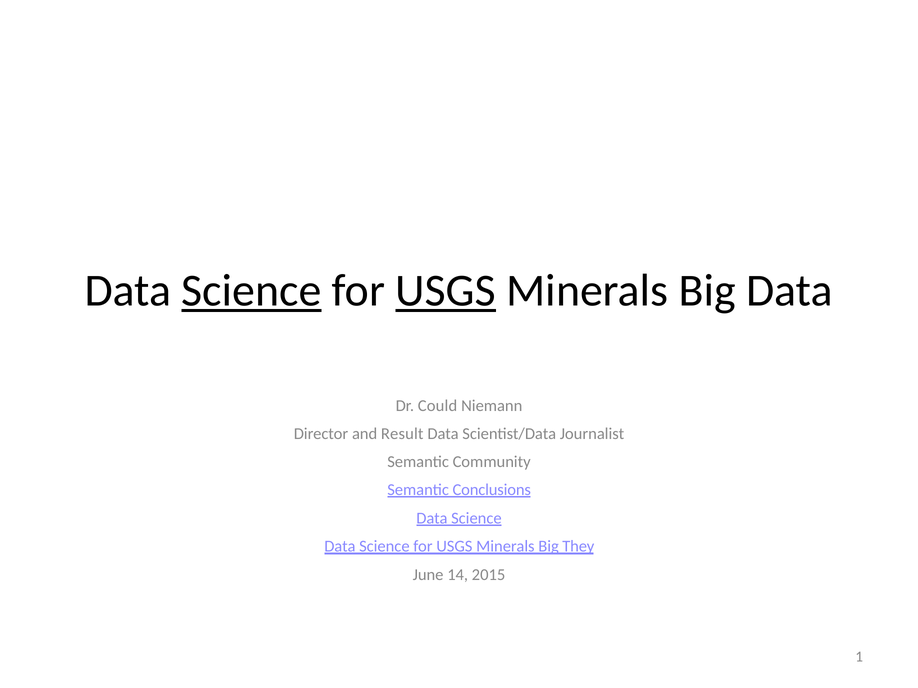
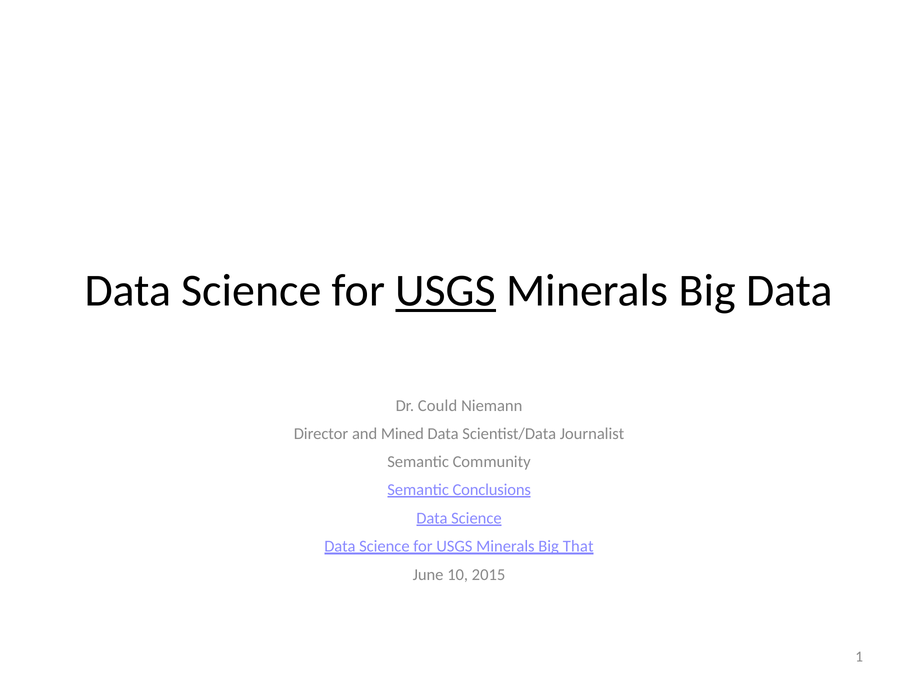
Science at (251, 291) underline: present -> none
Result: Result -> Mined
They: They -> That
14: 14 -> 10
